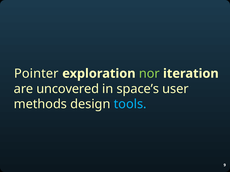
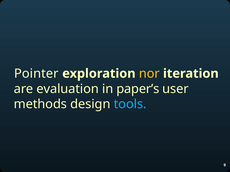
nor colour: light green -> yellow
uncovered: uncovered -> evaluation
space’s: space’s -> paper’s
